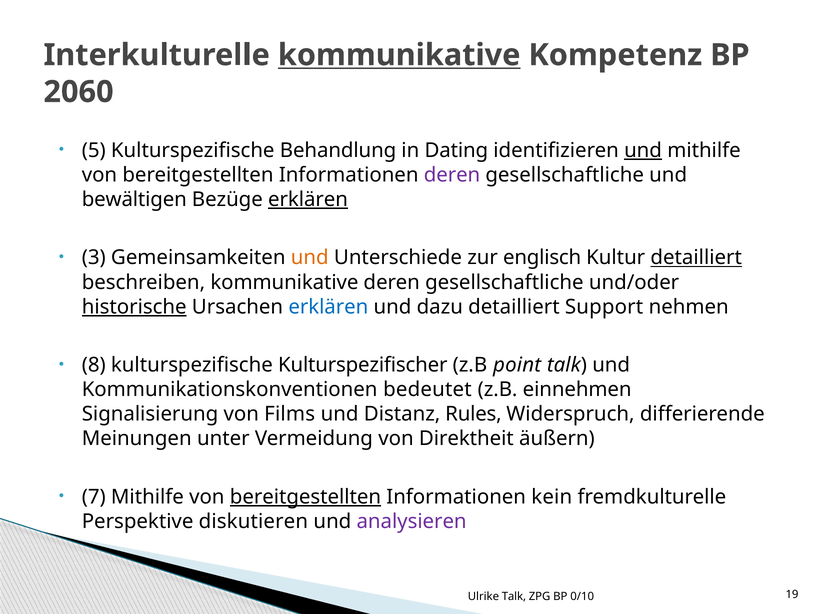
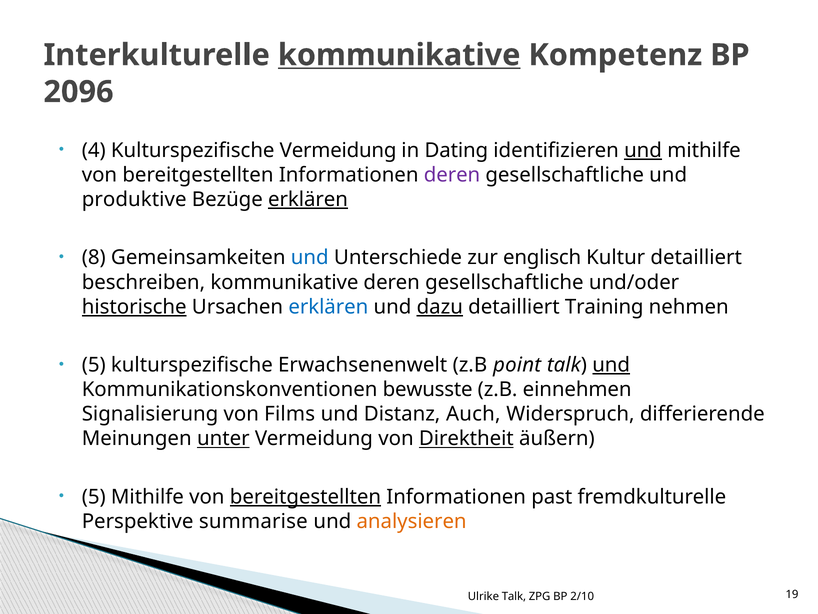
2060: 2060 -> 2096
5: 5 -> 4
Kulturspezifische Behandlung: Behandlung -> Vermeidung
bewältigen: bewältigen -> produktive
3: 3 -> 8
und at (310, 258) colour: orange -> blue
detailliert at (696, 258) underline: present -> none
dazu underline: none -> present
Support: Support -> Training
8 at (94, 365): 8 -> 5
Kulturspezifischer: Kulturspezifischer -> Erwachsenenwelt
und at (611, 365) underline: none -> present
bedeutet: bedeutet -> bewusste
Rules: Rules -> Auch
unter underline: none -> present
Direktheit underline: none -> present
7 at (94, 497): 7 -> 5
kein: kein -> past
diskutieren: diskutieren -> summarise
analysieren colour: purple -> orange
0/10: 0/10 -> 2/10
